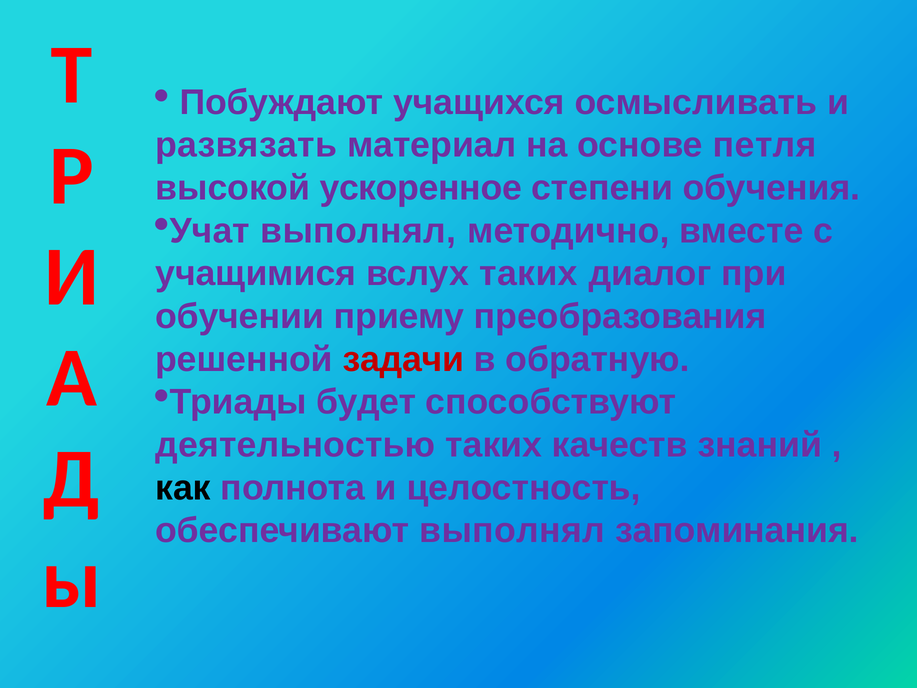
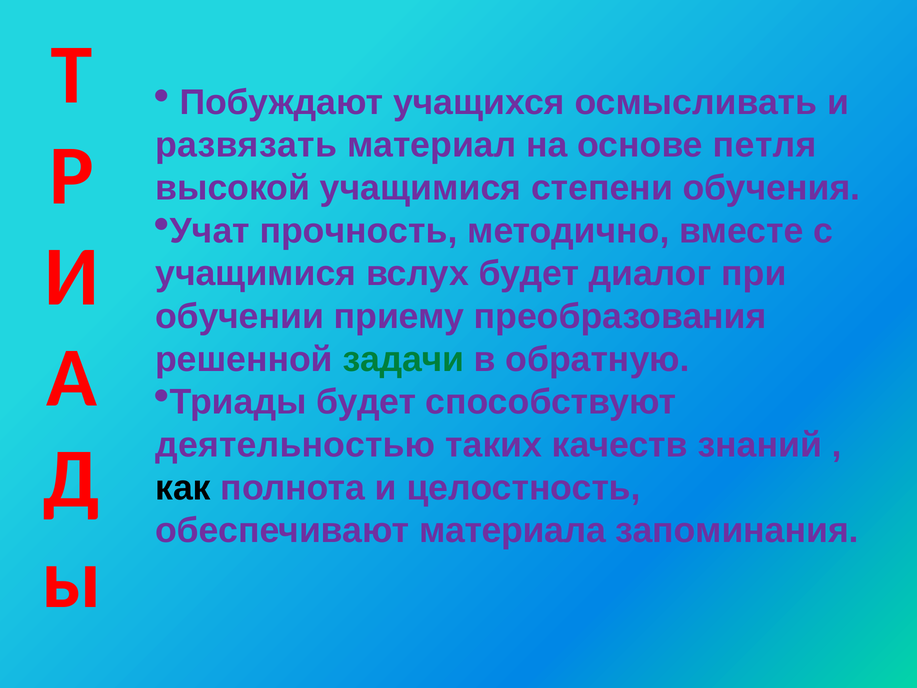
высокой ускоренное: ускоренное -> учащимися
выполнял at (358, 231): выполнял -> прочность
вслух таких: таких -> будет
задачи colour: red -> green
обеспечивают выполнял: выполнял -> материала
